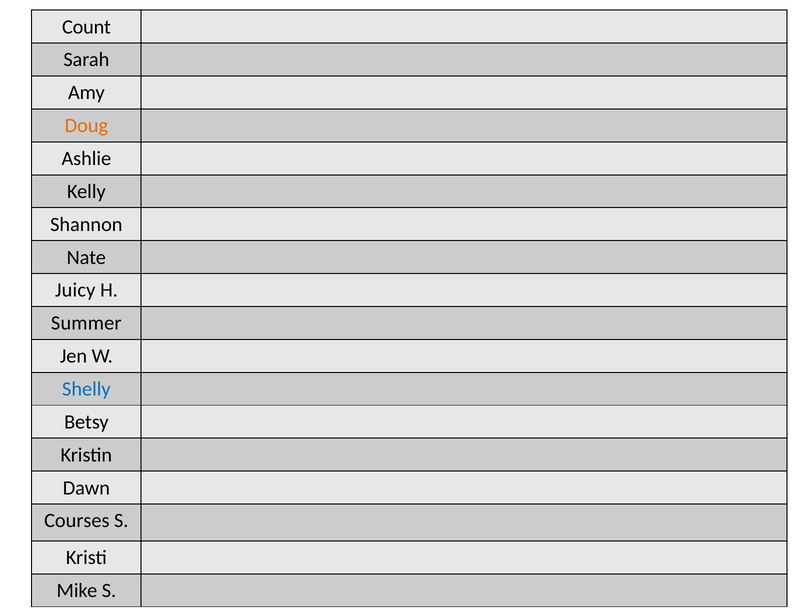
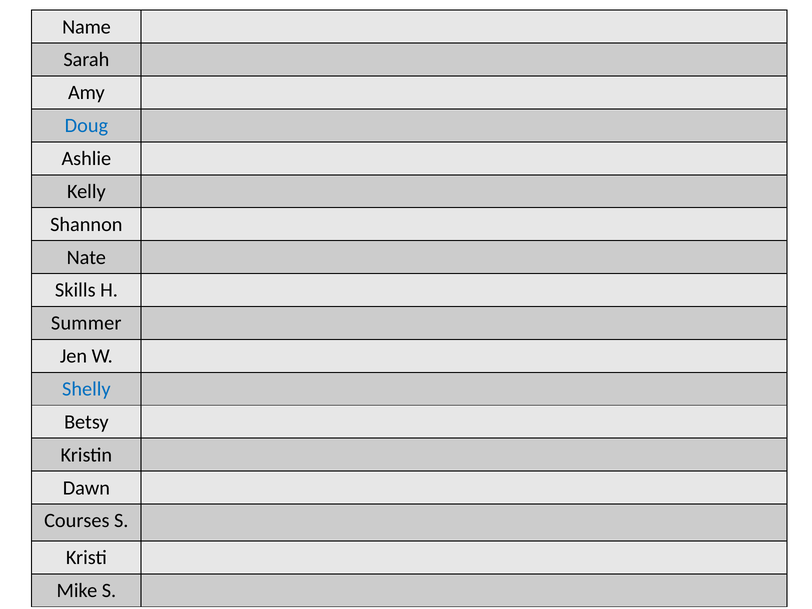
Count: Count -> Name
Doug colour: orange -> blue
Juicy: Juicy -> Skills
